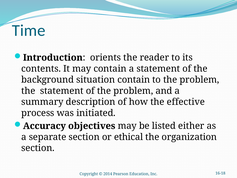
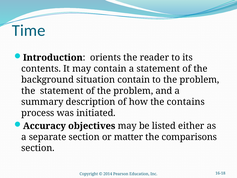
effective: effective -> contains
ethical: ethical -> matter
organization: organization -> comparisons
